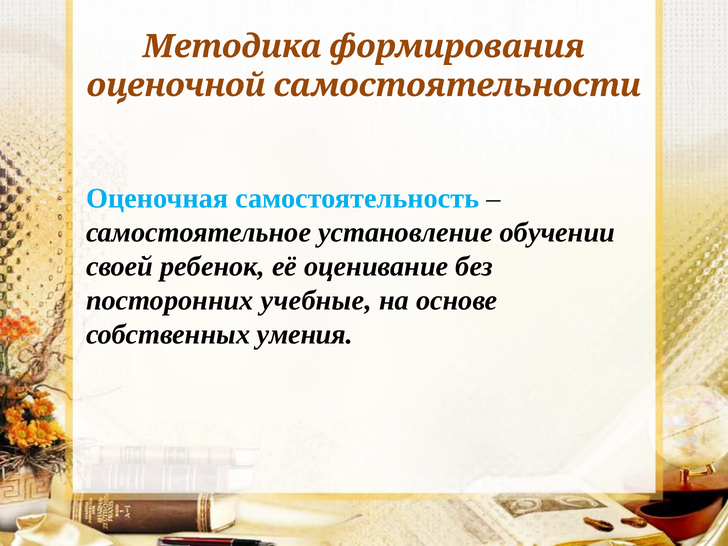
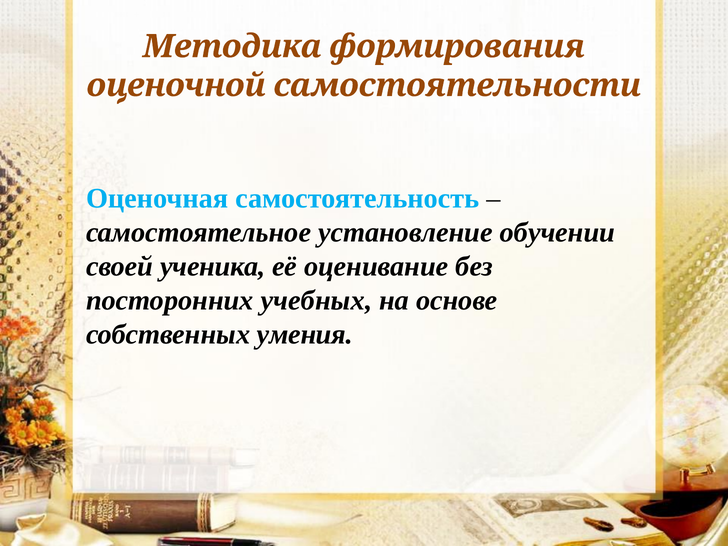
ребенок: ребенок -> ученика
учебные: учебные -> учебных
